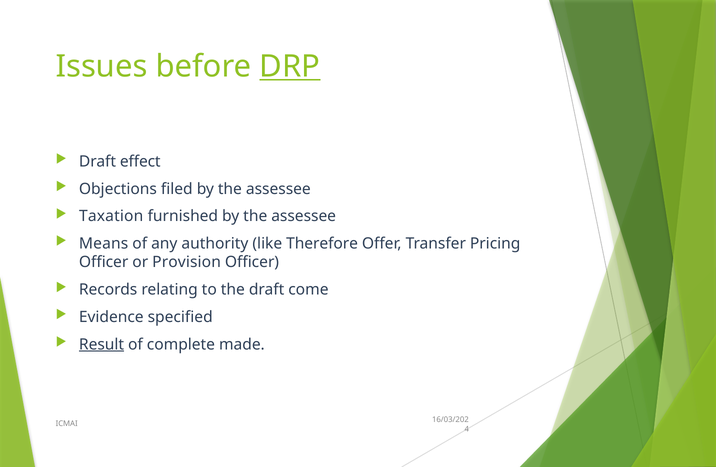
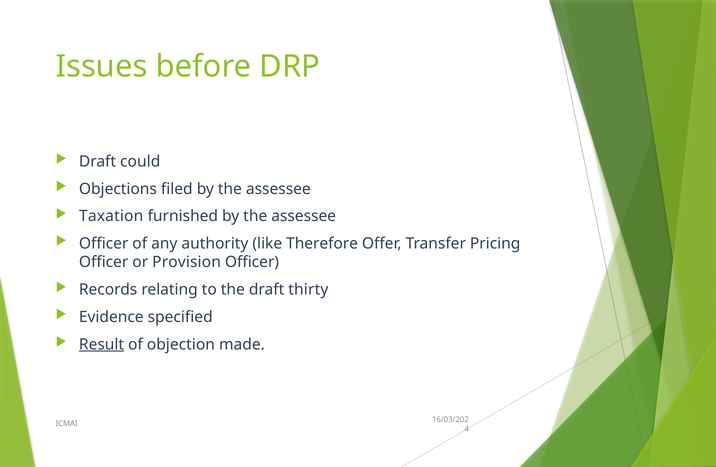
DRP underline: present -> none
effect: effect -> could
Means at (104, 244): Means -> Officer
come: come -> thirty
complete: complete -> objection
